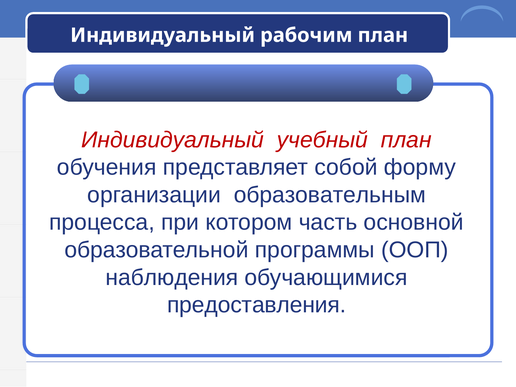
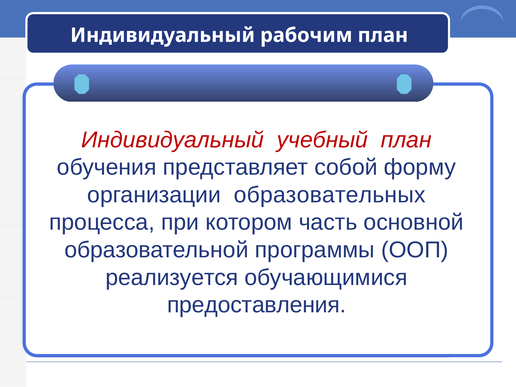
образовательным: образовательным -> образовательных
наблюдения: наблюдения -> реализуется
